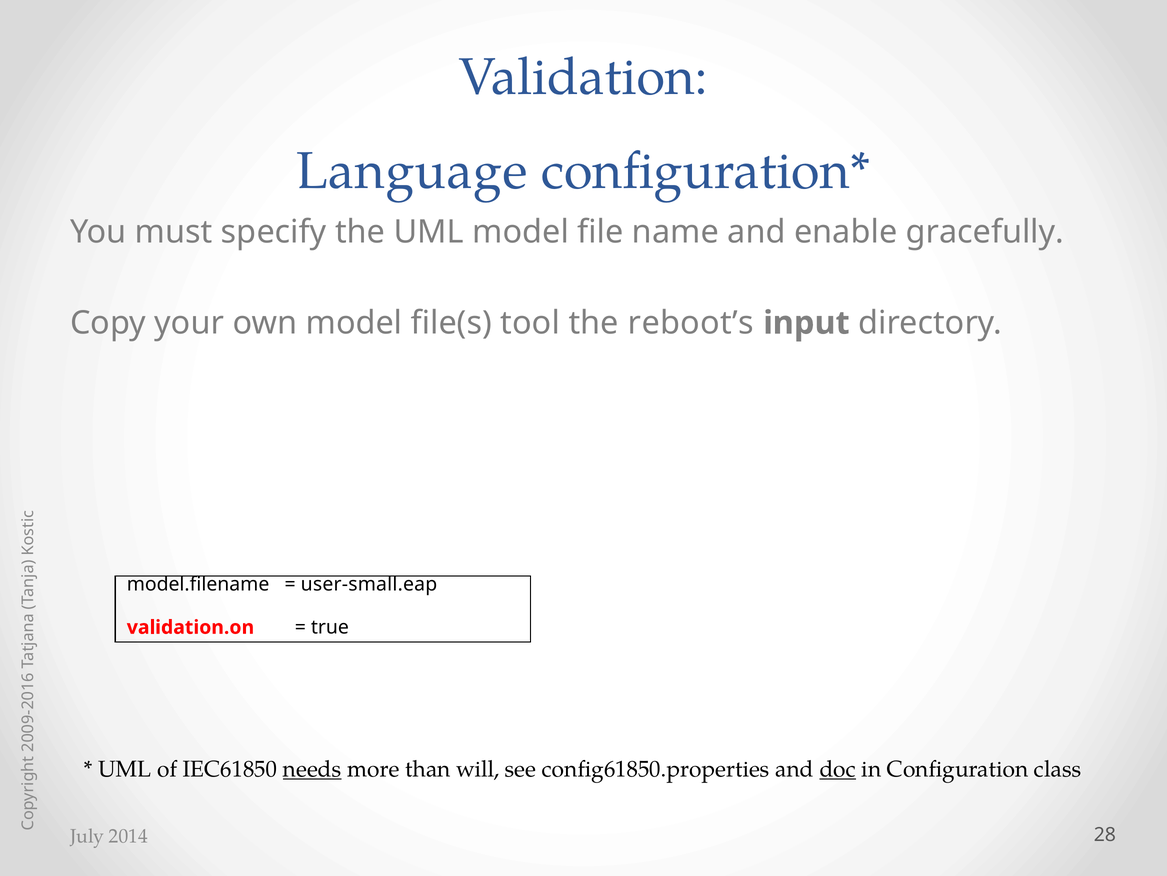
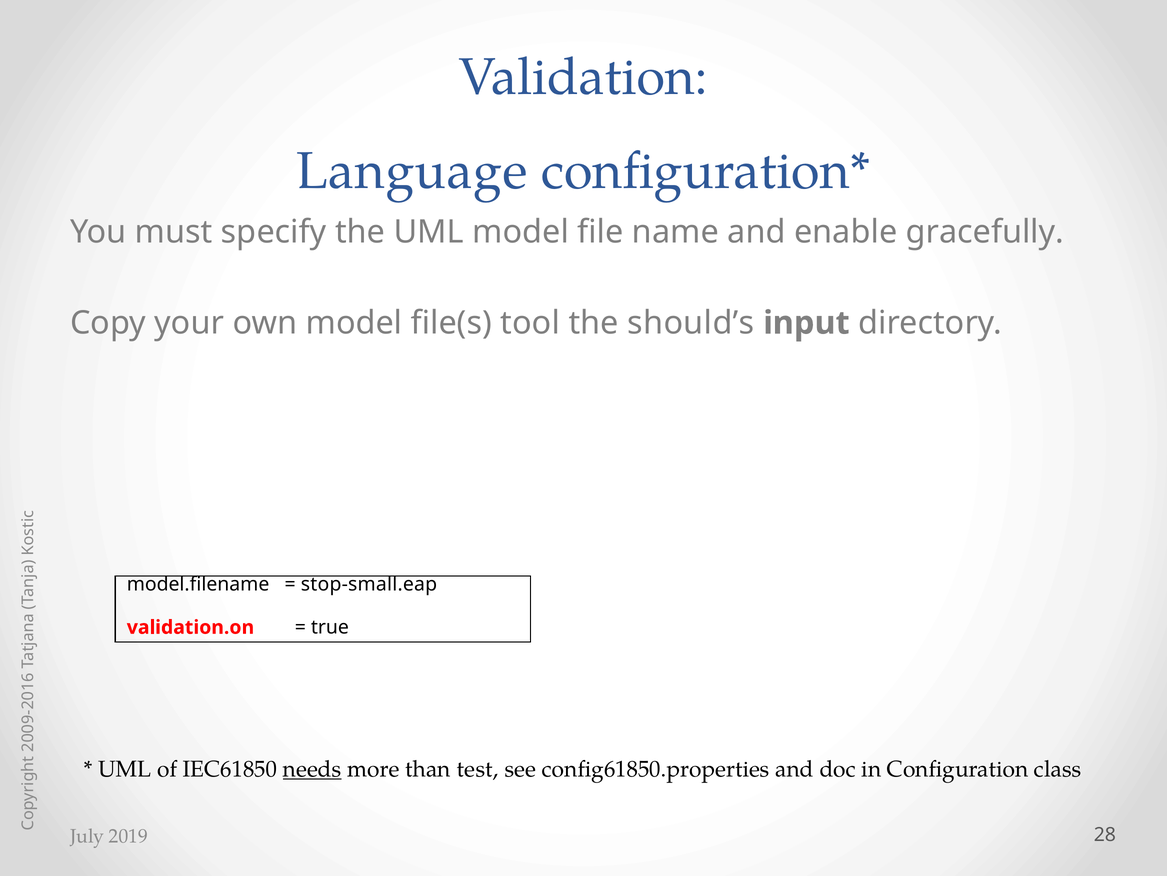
reboot’s: reboot’s -> should’s
user-small.eap: user-small.eap -> stop-small.eap
will: will -> test
doc underline: present -> none
2014: 2014 -> 2019
